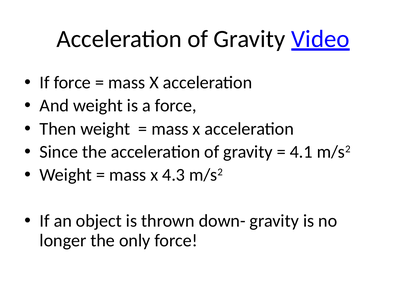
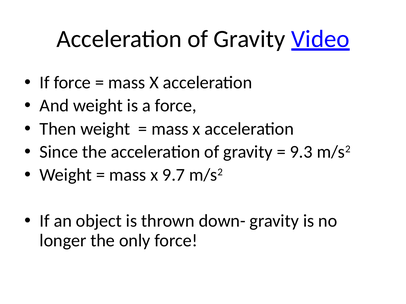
4.1: 4.1 -> 9.3
4.3: 4.3 -> 9.7
